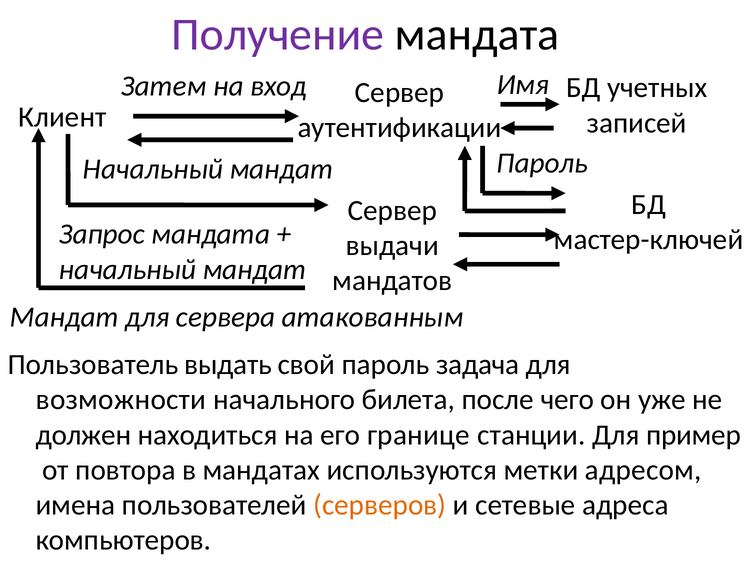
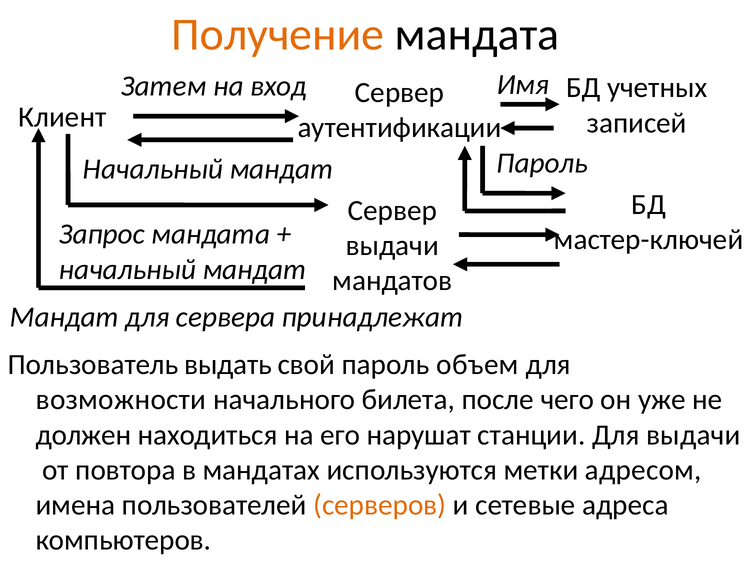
Получение colour: purple -> orange
атакованным: атакованным -> принадлежат
задача: задача -> объем
границе: границе -> нарушат
Для пример: пример -> выдачи
